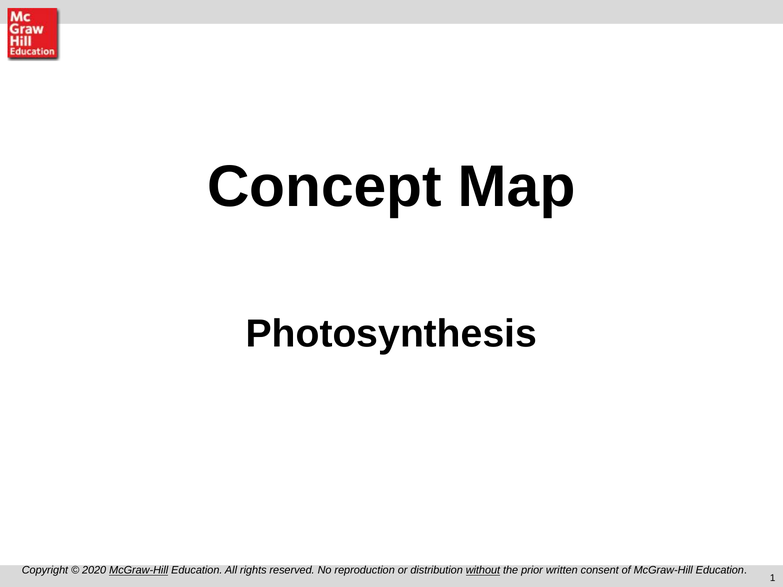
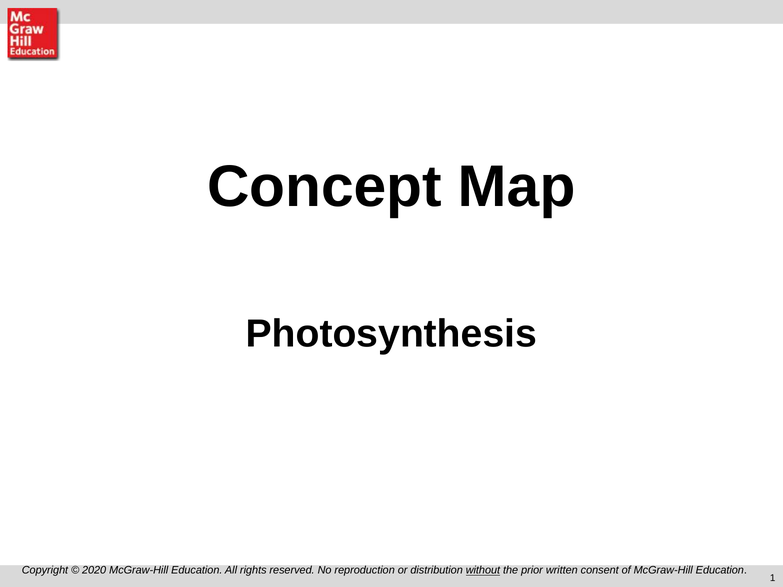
McGraw-Hill at (139, 571) underline: present -> none
